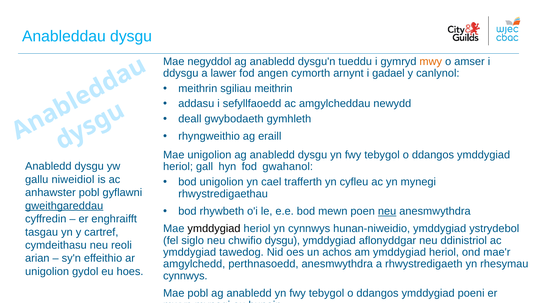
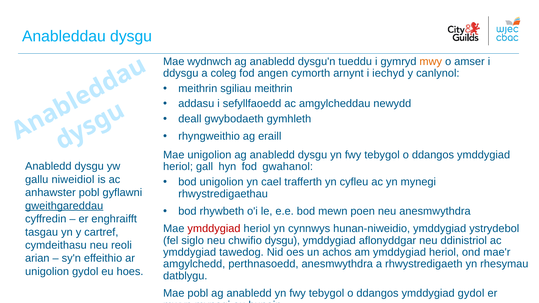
negyddol: negyddol -> wydnwch
lawer: lawer -> coleg
gadael: gadael -> iechyd
neu at (387, 211) underline: present -> none
ymddygiad at (214, 229) colour: black -> red
cynnwys at (185, 276): cynnwys -> datblygu
ymddygiad poeni: poeni -> gydol
